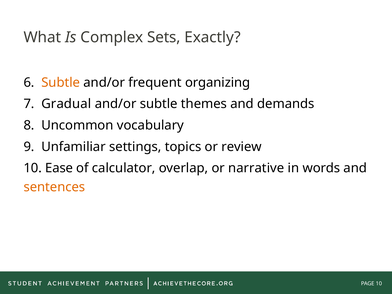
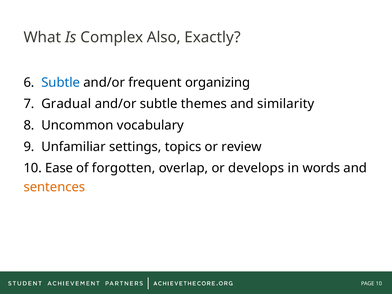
Sets: Sets -> Also
Subtle at (61, 82) colour: orange -> blue
demands: demands -> similarity
calculator: calculator -> forgotten
narrative: narrative -> develops
